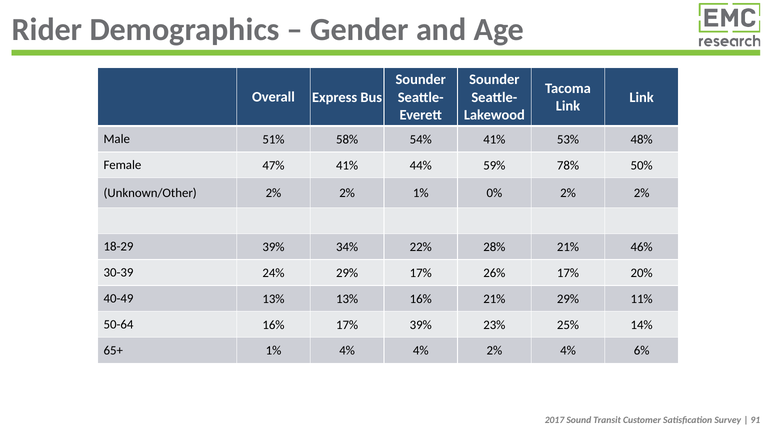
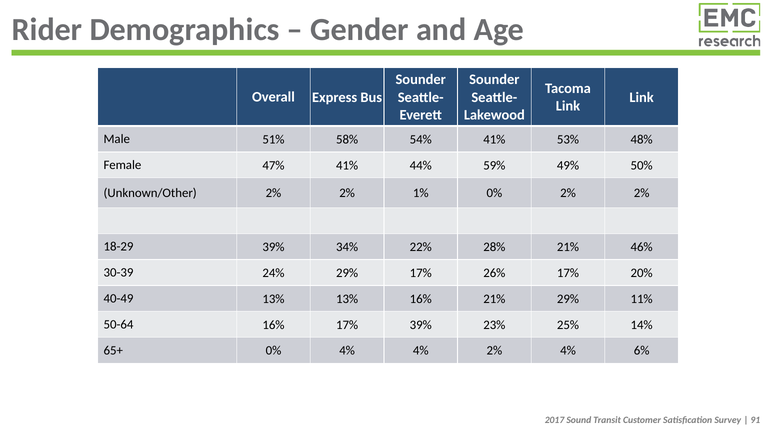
78%: 78% -> 49%
65+ 1%: 1% -> 0%
